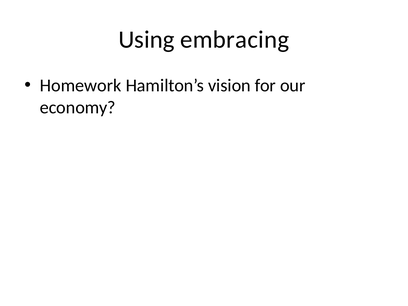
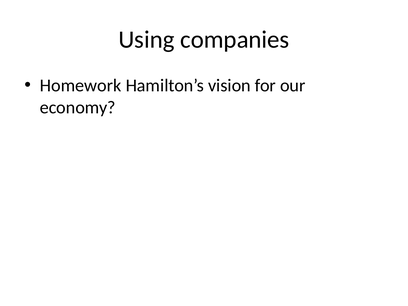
embracing: embracing -> companies
